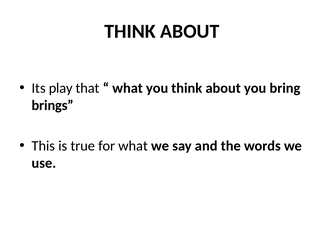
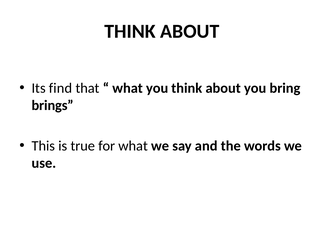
play: play -> find
